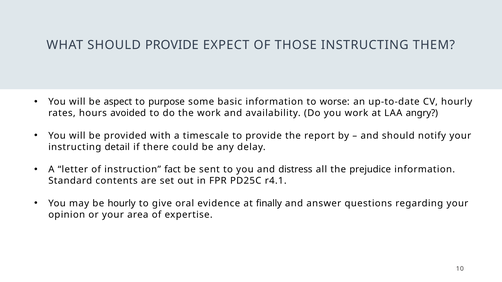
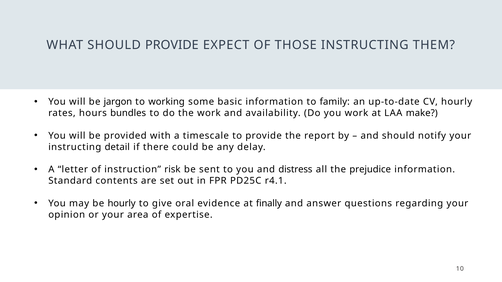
aspect: aspect -> jargon
purpose: purpose -> working
worse: worse -> family
avoided: avoided -> bundles
angry: angry -> make
fact: fact -> risk
